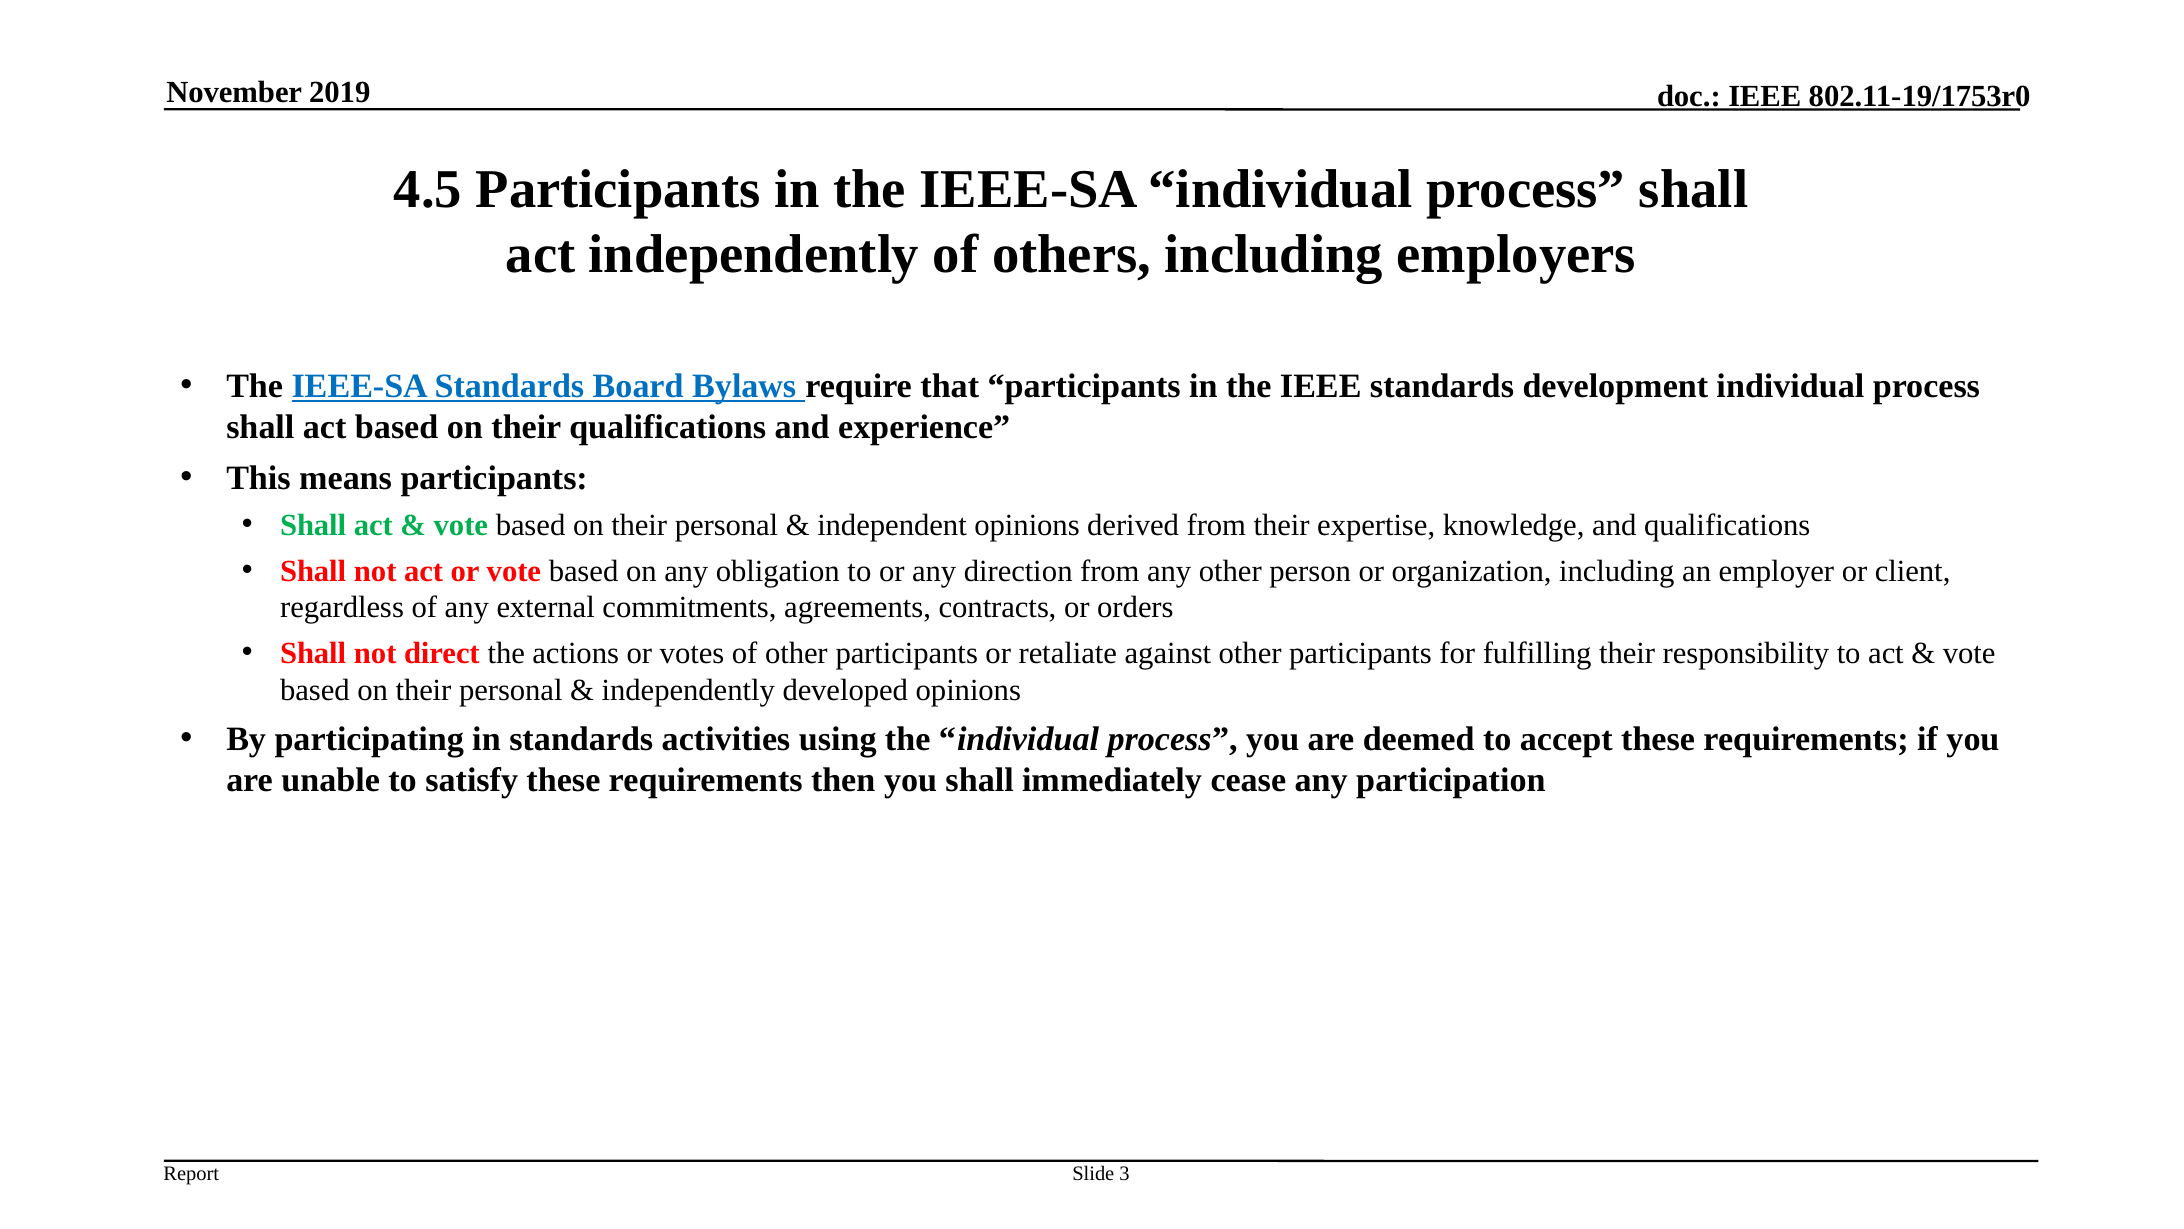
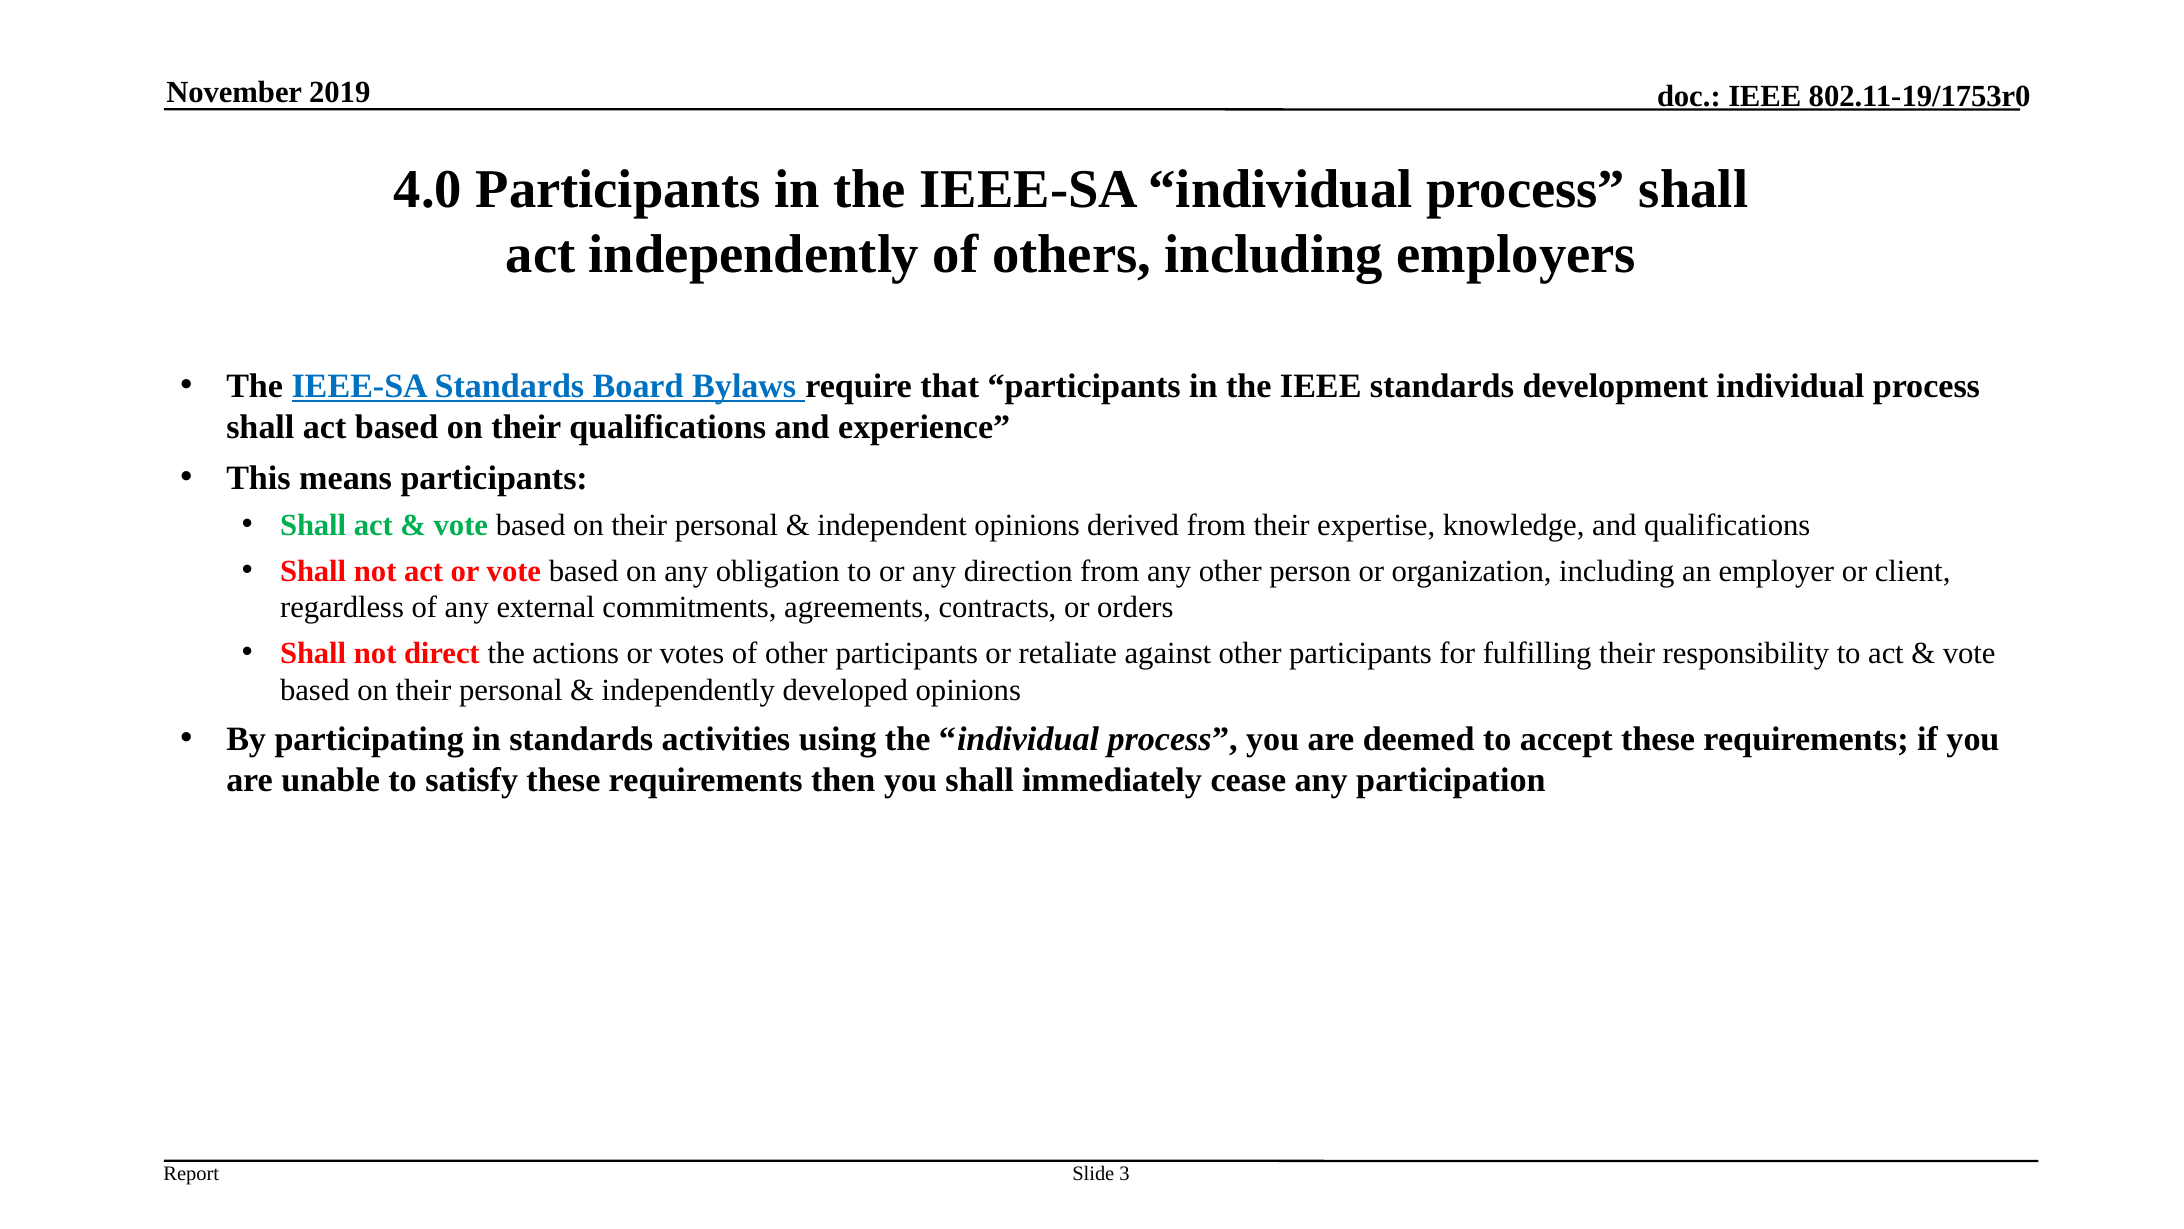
4.5: 4.5 -> 4.0
